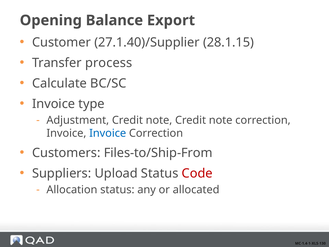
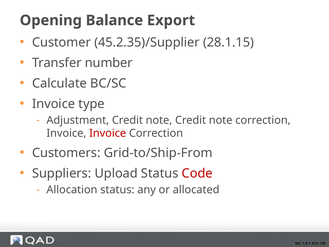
27.1.40)/Supplier: 27.1.40)/Supplier -> 45.2.35)/Supplier
process: process -> number
Invoice at (108, 133) colour: blue -> red
Files-to/Ship-From: Files-to/Ship-From -> Grid-to/Ship-From
